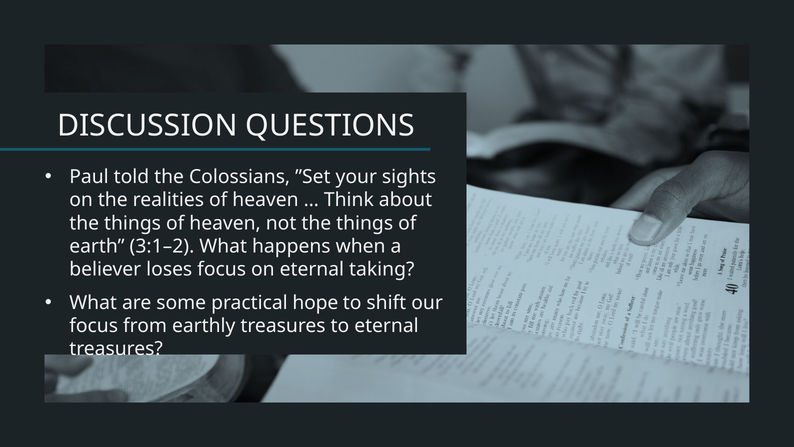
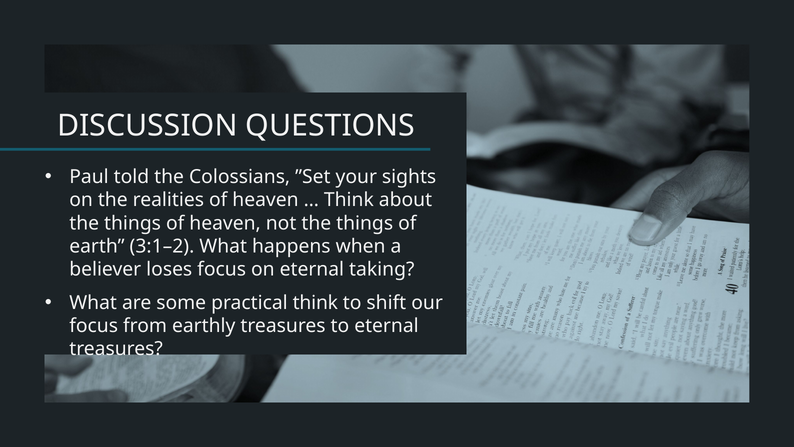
practical hope: hope -> think
